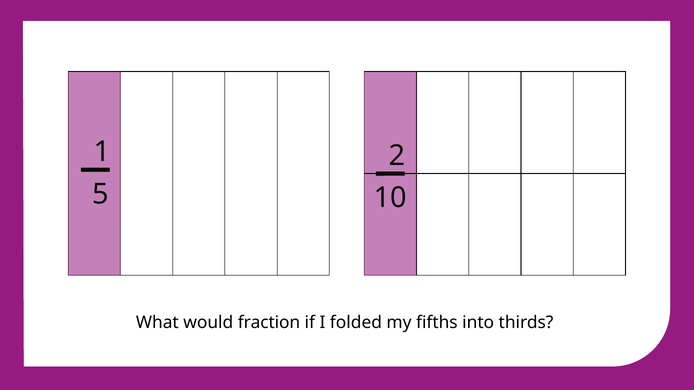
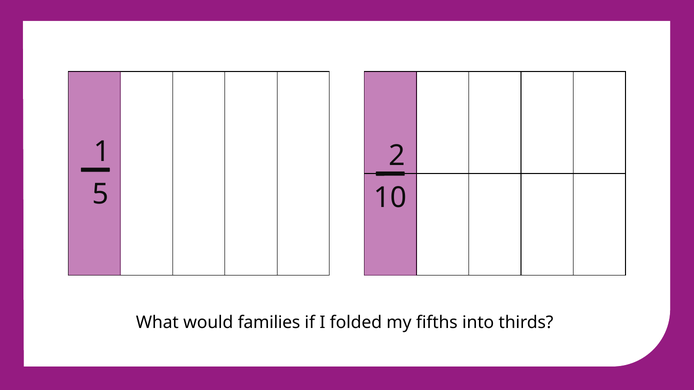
fraction: fraction -> families
